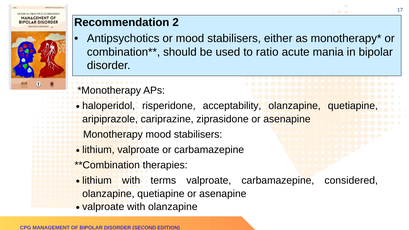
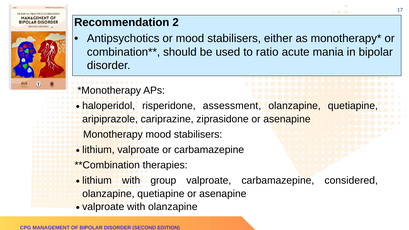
acceptability: acceptability -> assessment
terms: terms -> group
